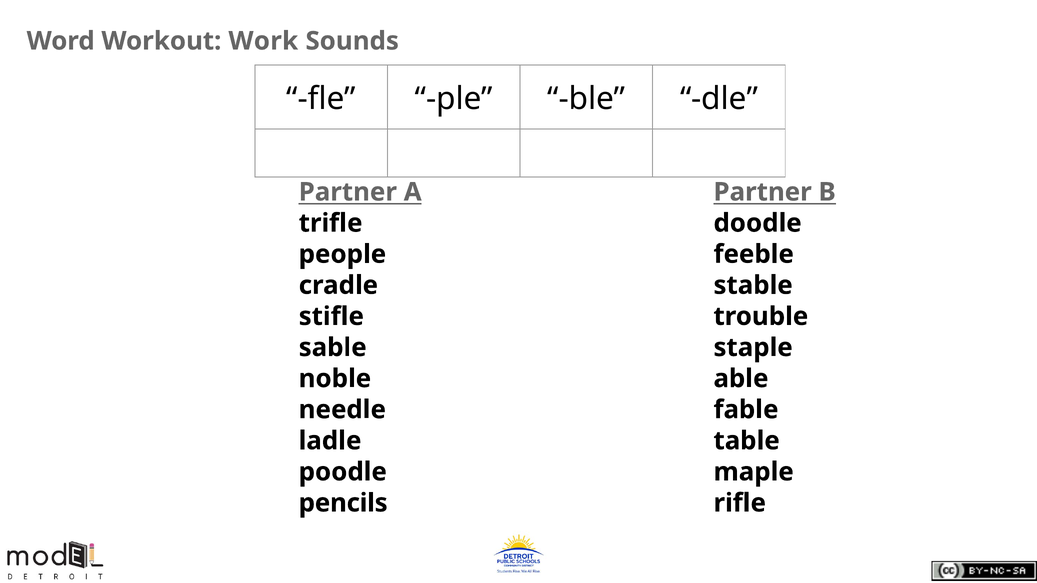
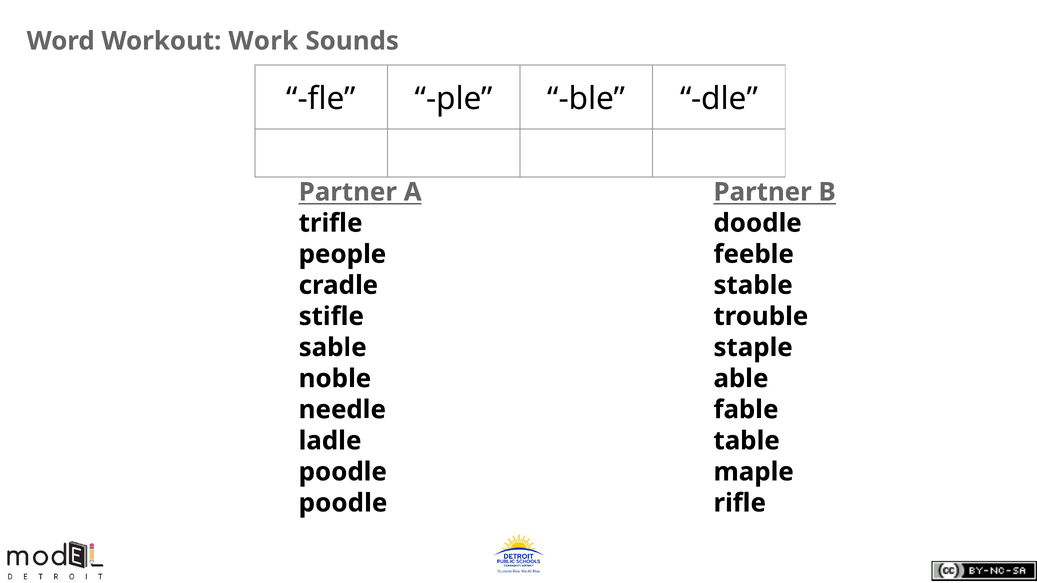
pencils at (343, 503): pencils -> poodle
